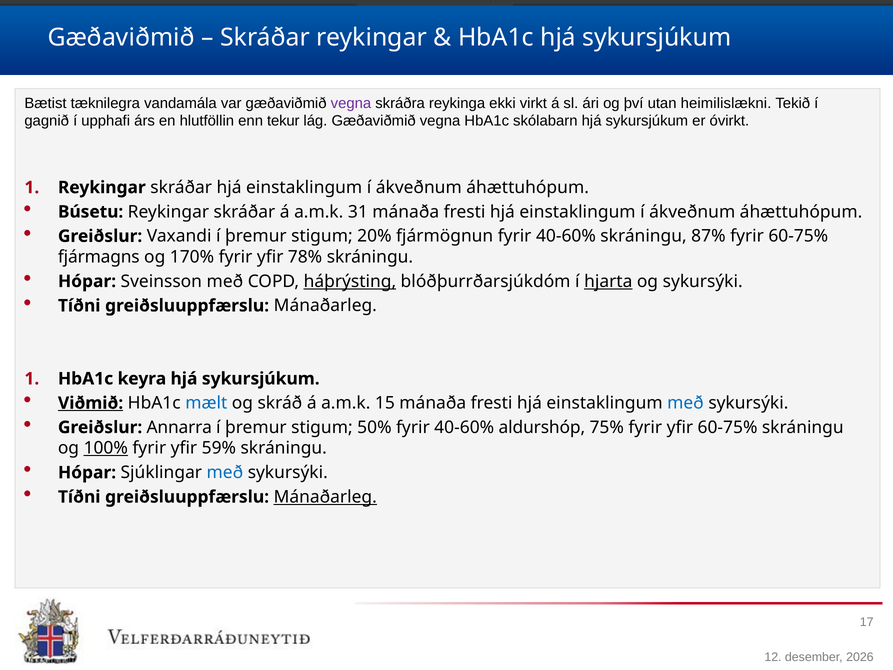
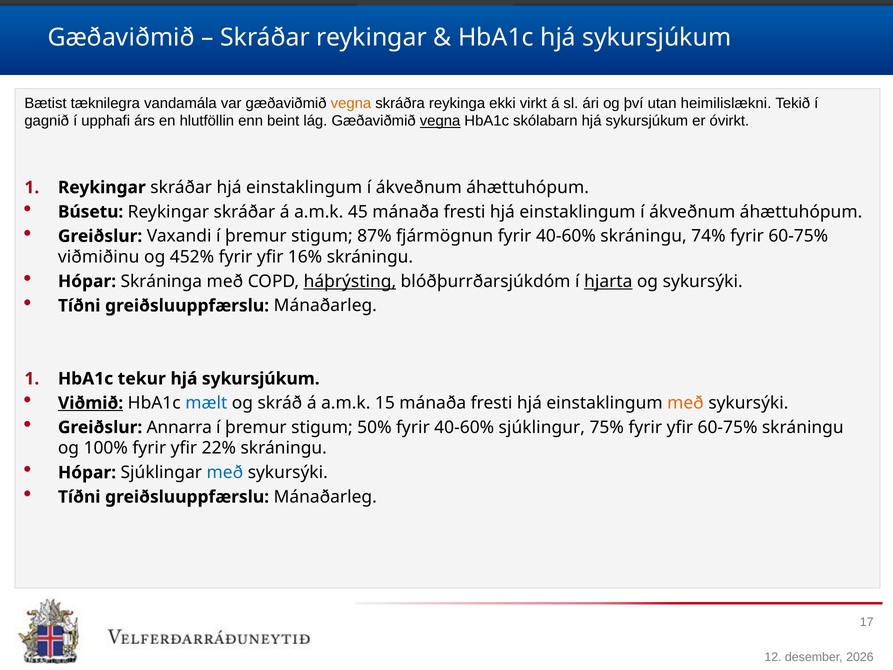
vegna at (351, 103) colour: purple -> orange
tekur: tekur -> beint
vegna at (440, 121) underline: none -> present
31: 31 -> 45
20%: 20% -> 87%
87%: 87% -> 74%
fjármagns: fjármagns -> viðmiðinu
170%: 170% -> 452%
78%: 78% -> 16%
Sveinsson: Sveinsson -> Skráninga
keyra: keyra -> tekur
með at (685, 403) colour: blue -> orange
aldurshóp: aldurshóp -> sjúklingur
100% underline: present -> none
59%: 59% -> 22%
Mánaðarleg at (325, 497) underline: present -> none
